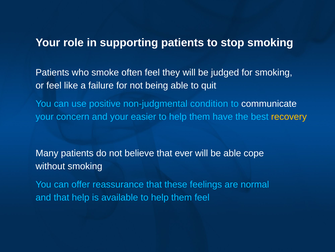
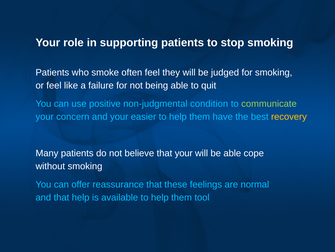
communicate colour: white -> light green
that ever: ever -> your
them feel: feel -> tool
